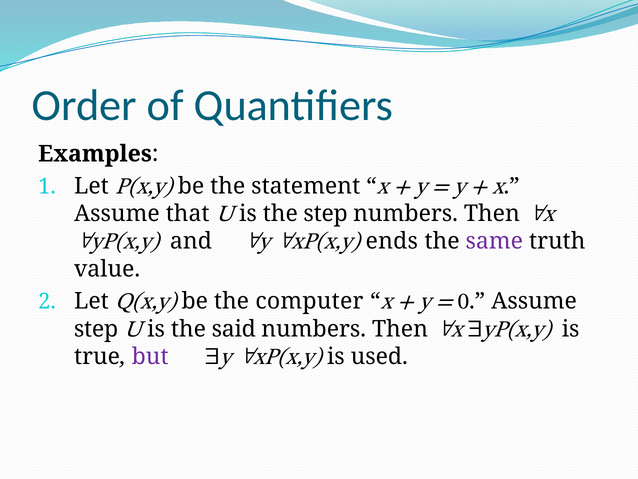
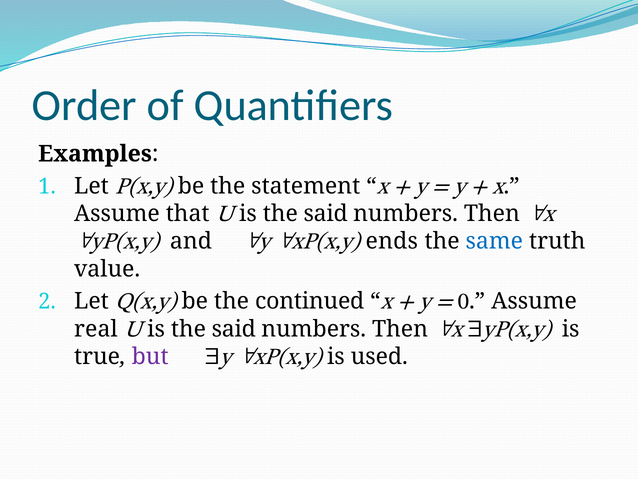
step at (326, 213): step -> said
same colour: purple -> blue
computer: computer -> continued
step at (96, 329): step -> real
